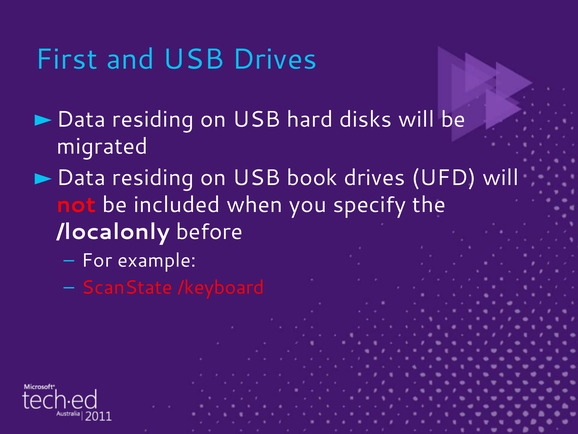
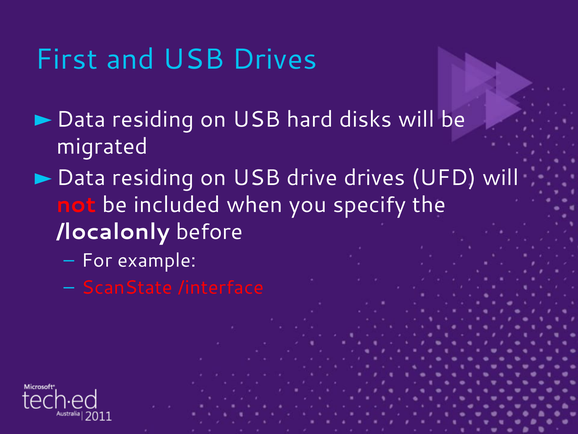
book: book -> drive
/keyboard: /keyboard -> /interface
